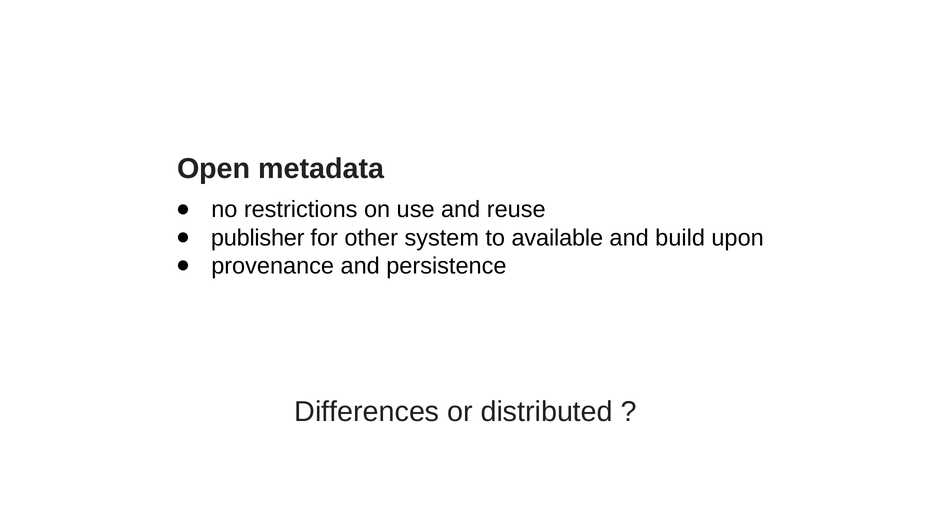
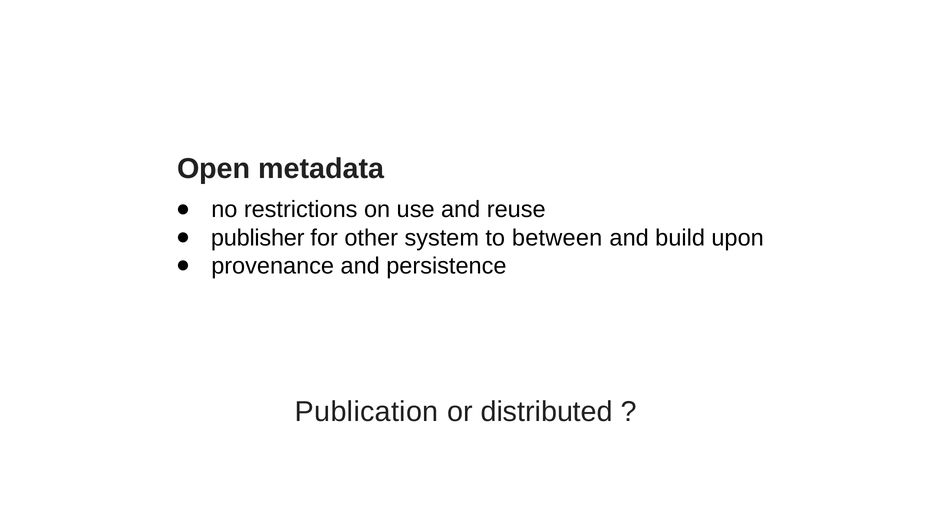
available: available -> between
Differences: Differences -> Publication
